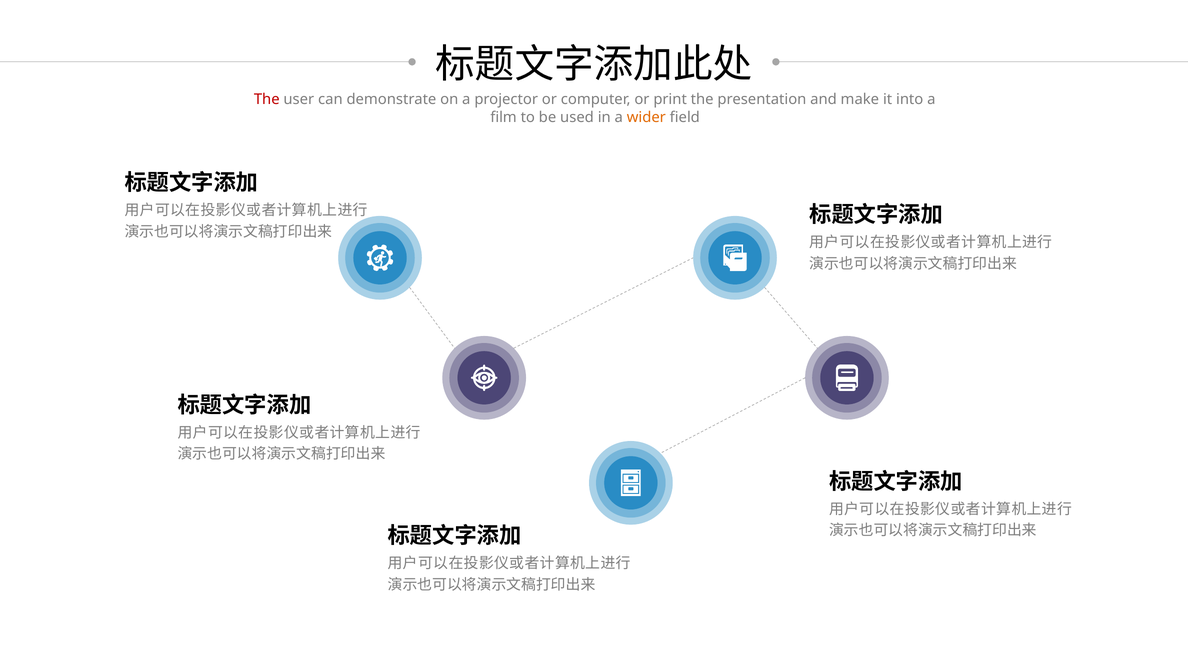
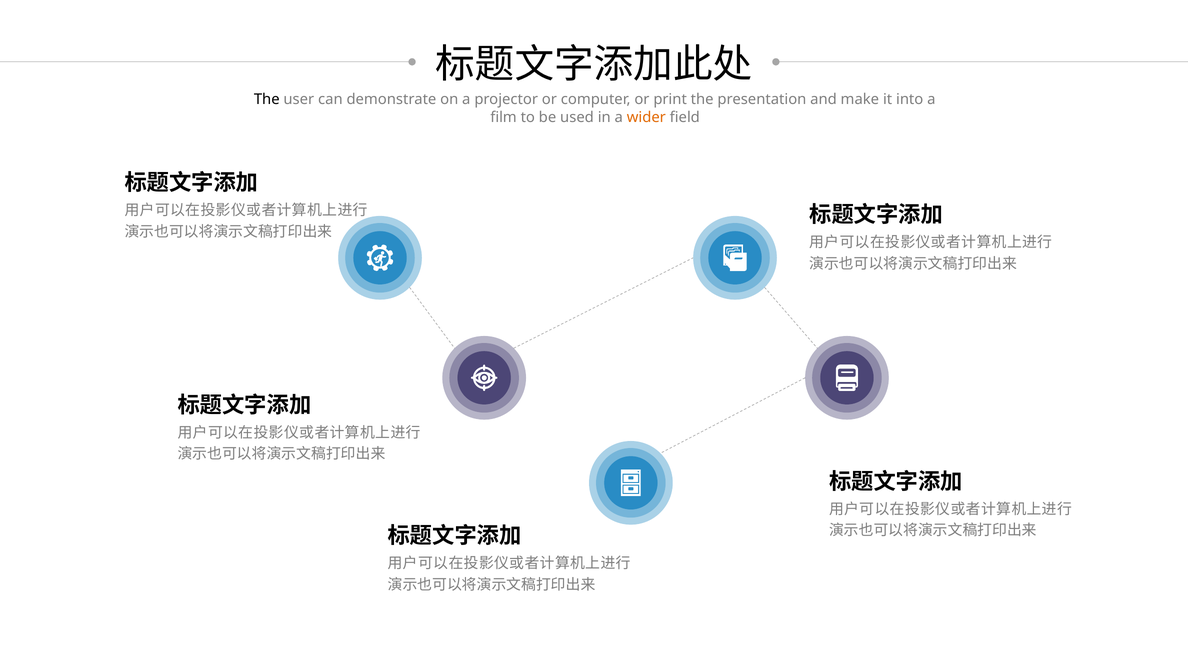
The at (267, 100) colour: red -> black
